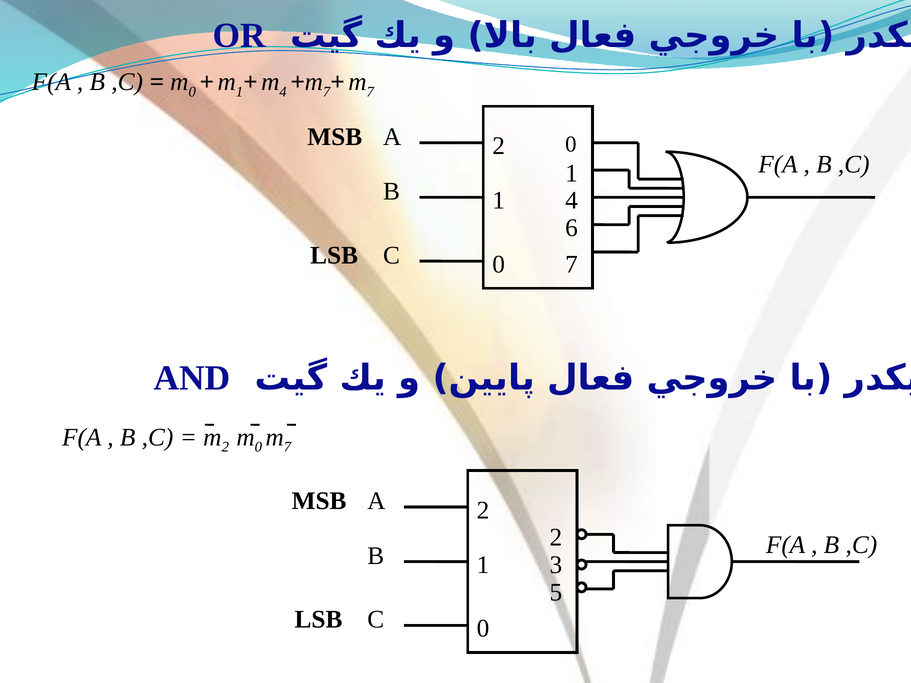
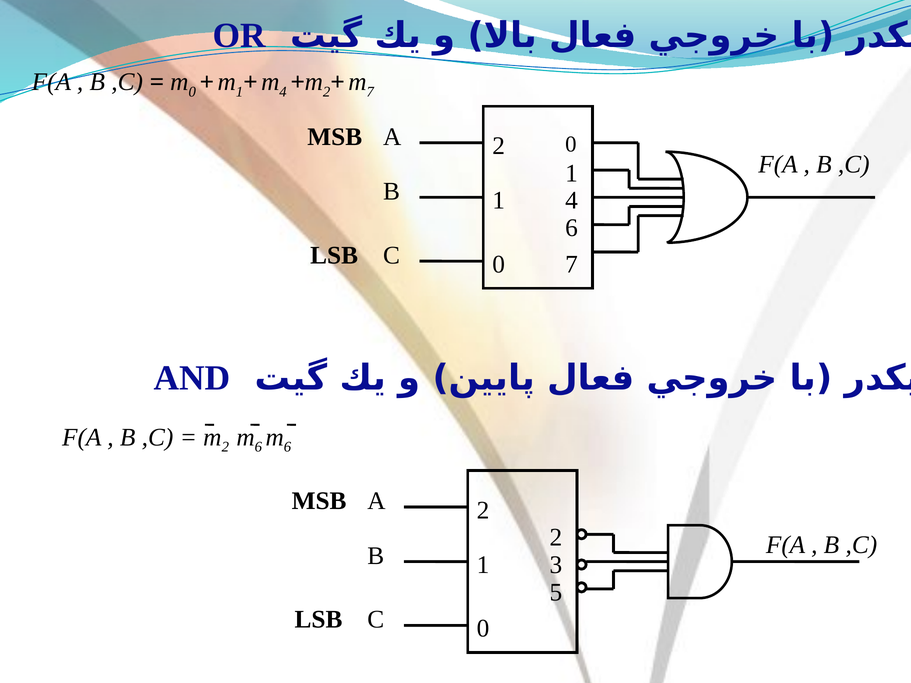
7 at (327, 92): 7 -> 2
0 at (258, 447): 0 -> 6
7 at (287, 447): 7 -> 6
